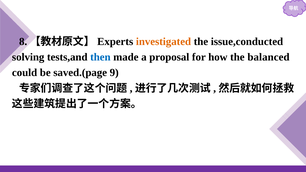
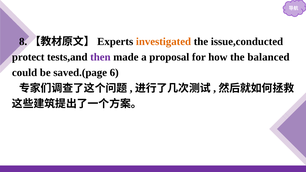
solving: solving -> protect
then colour: blue -> purple
9: 9 -> 6
